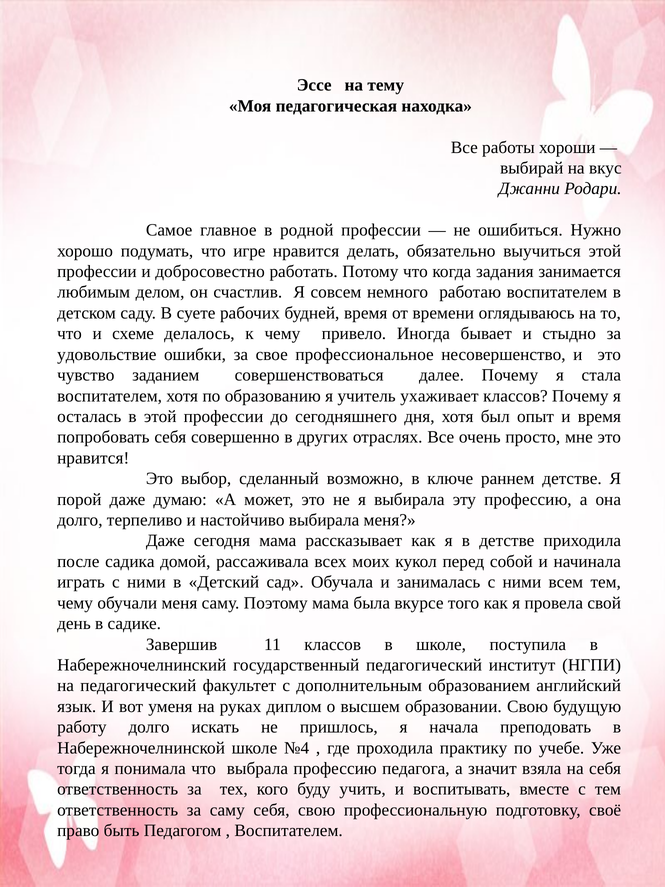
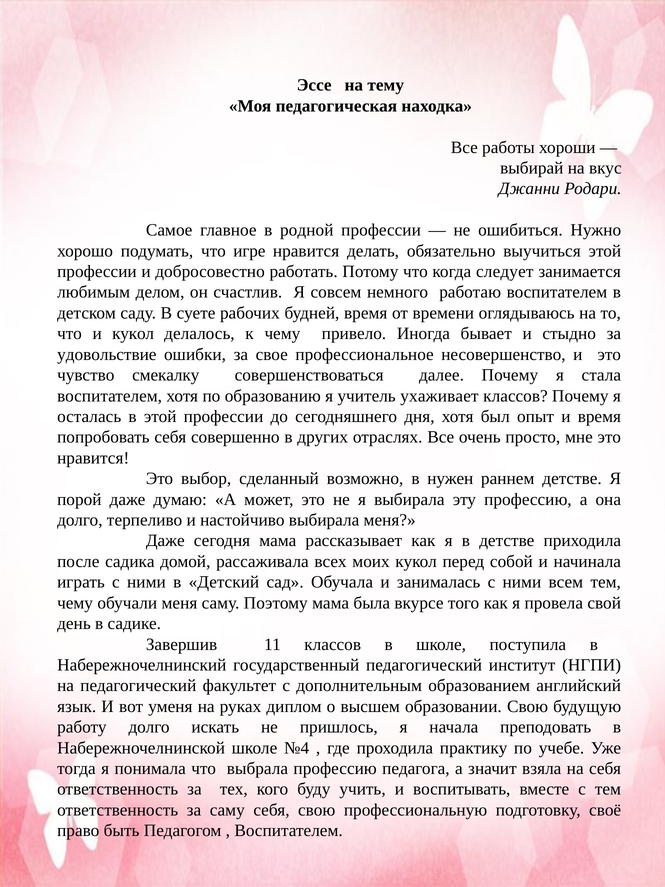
задания: задания -> следует
и схеме: схеме -> кукол
заданием: заданием -> смекалку
ключе: ключе -> нужен
